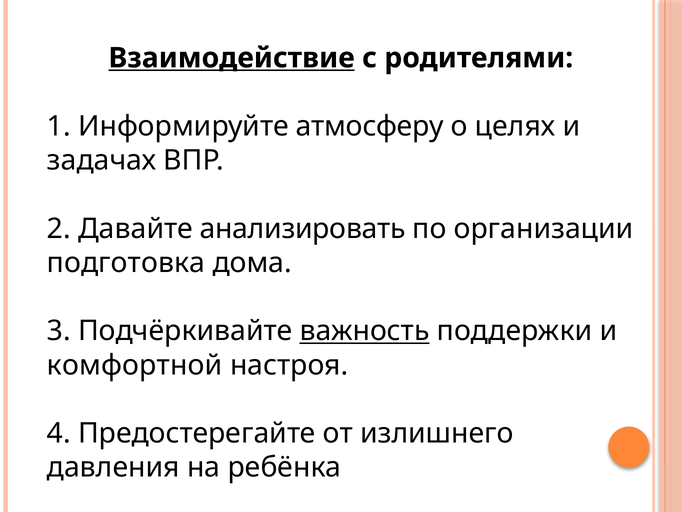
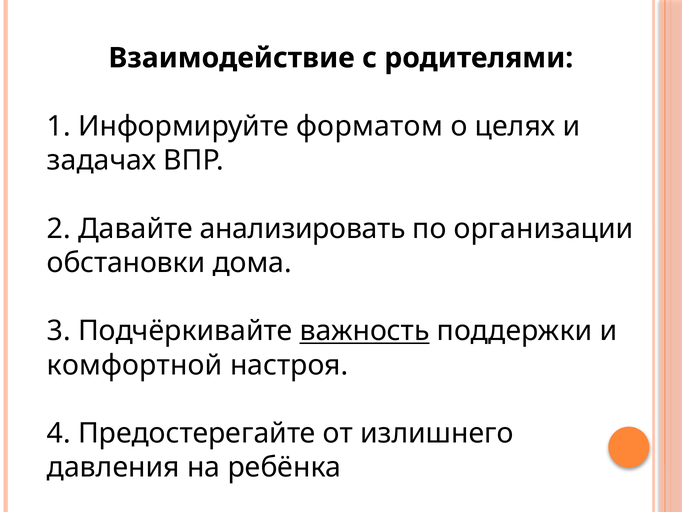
Взаимодействие underline: present -> none
атмосферу: атмосферу -> форматом
подготовка: подготовка -> обстановки
